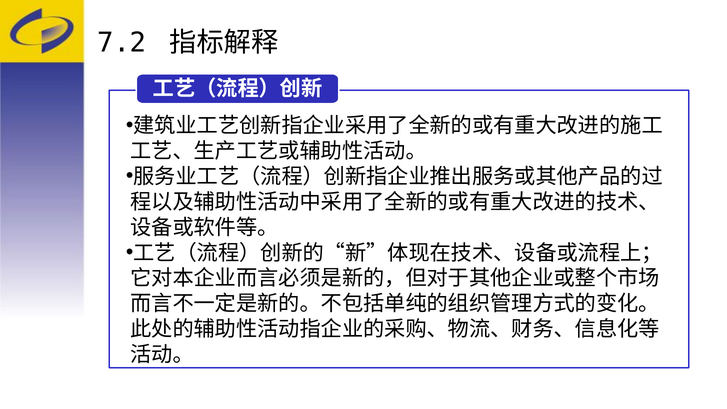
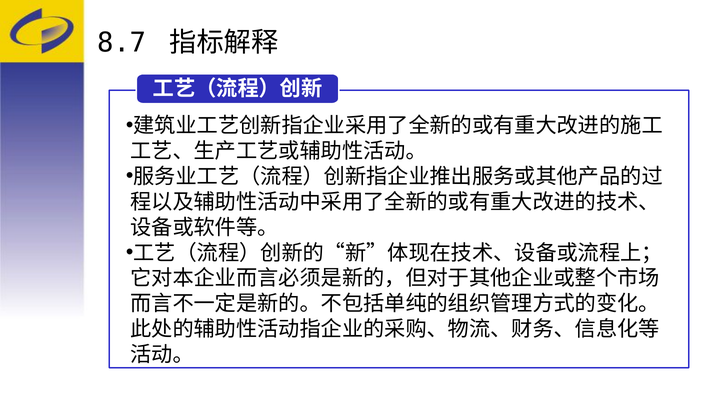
7.2: 7.2 -> 8.7
